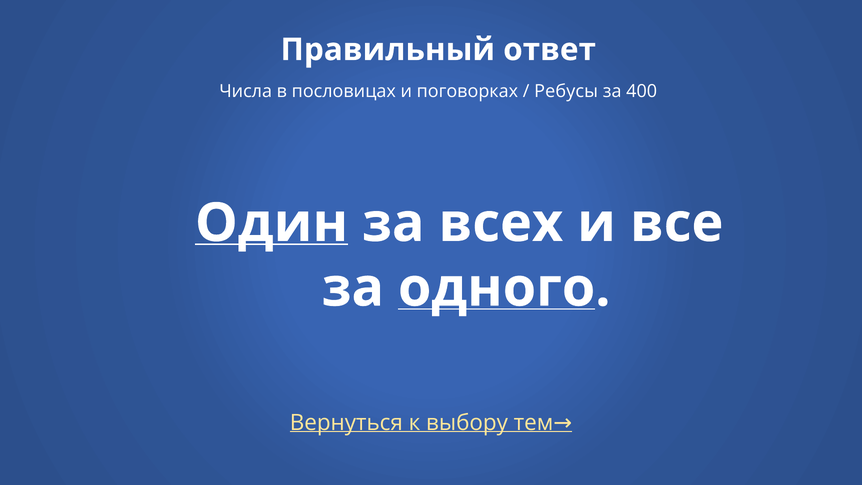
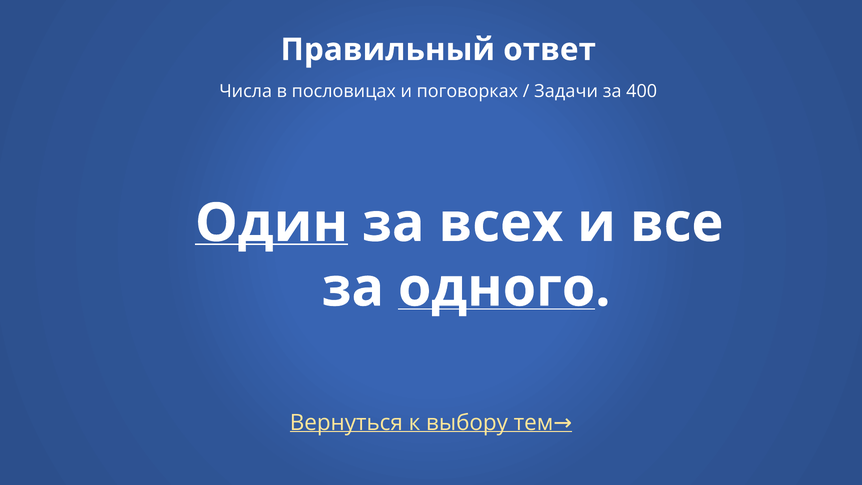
Ребусы: Ребусы -> Задачи
